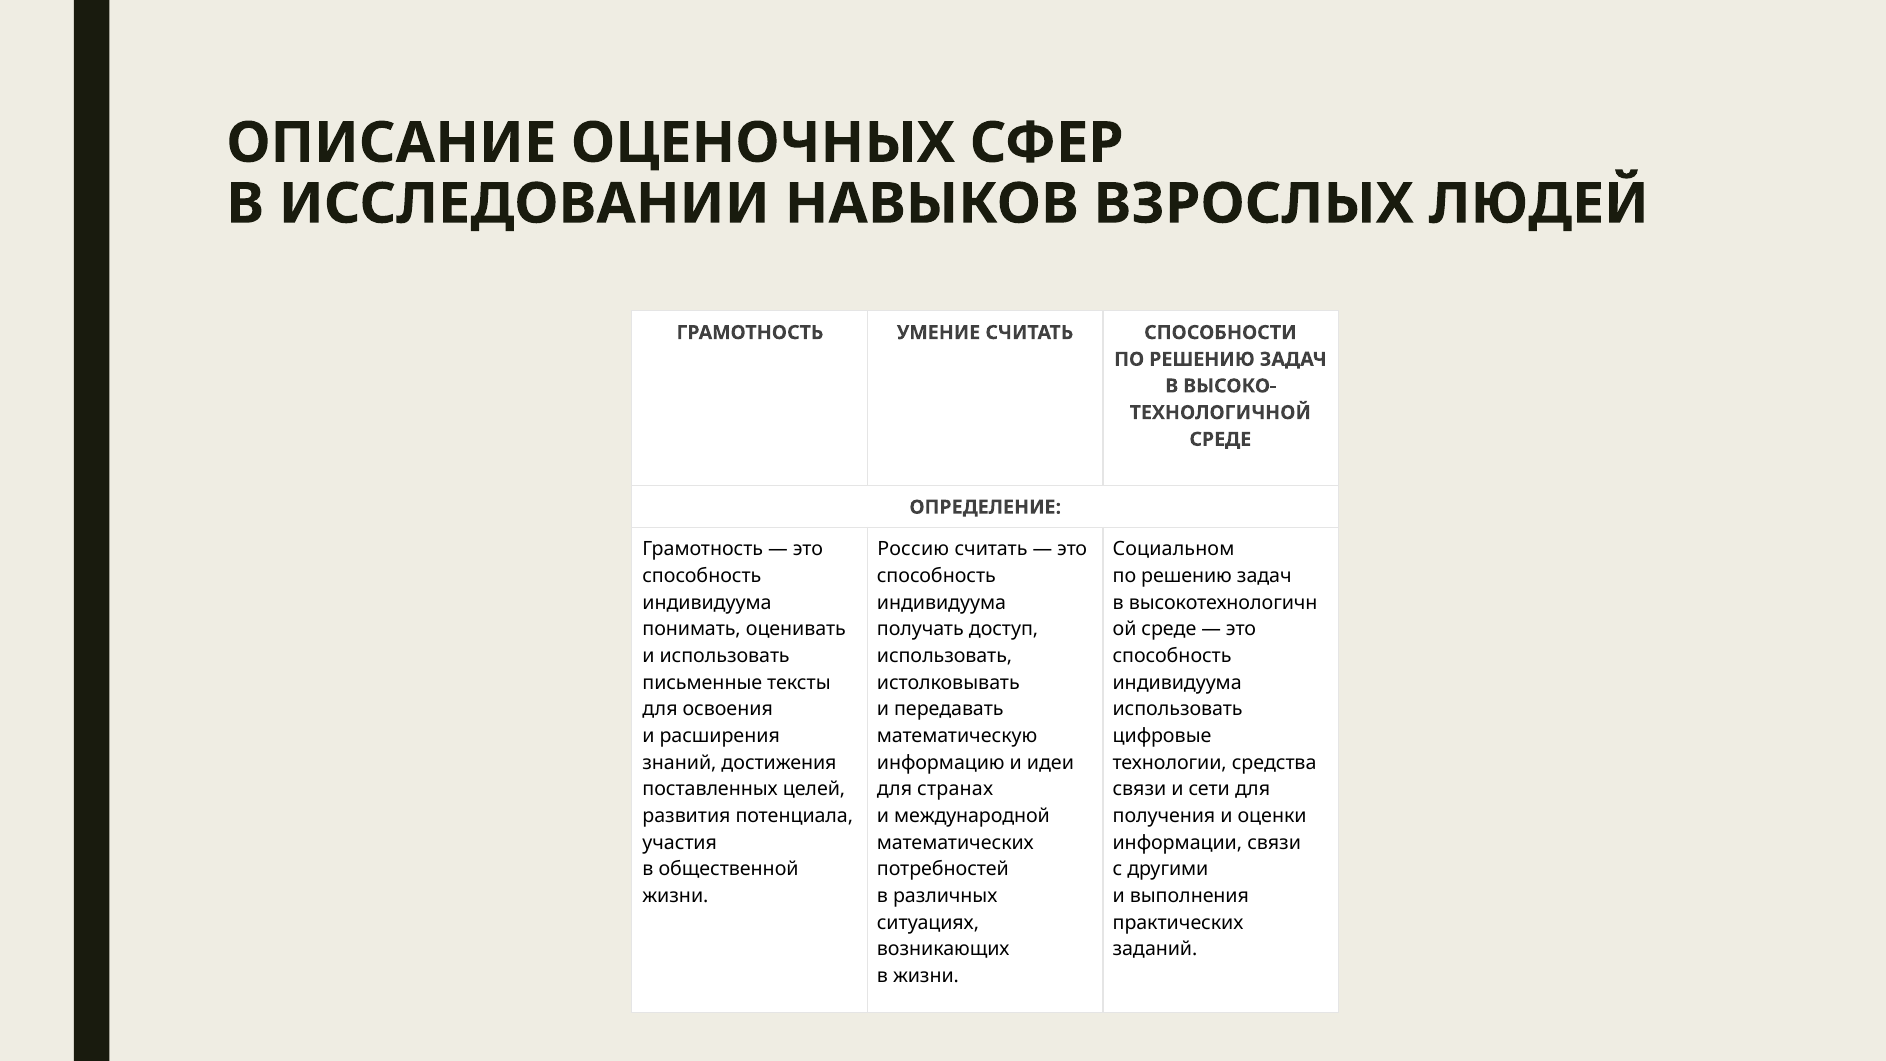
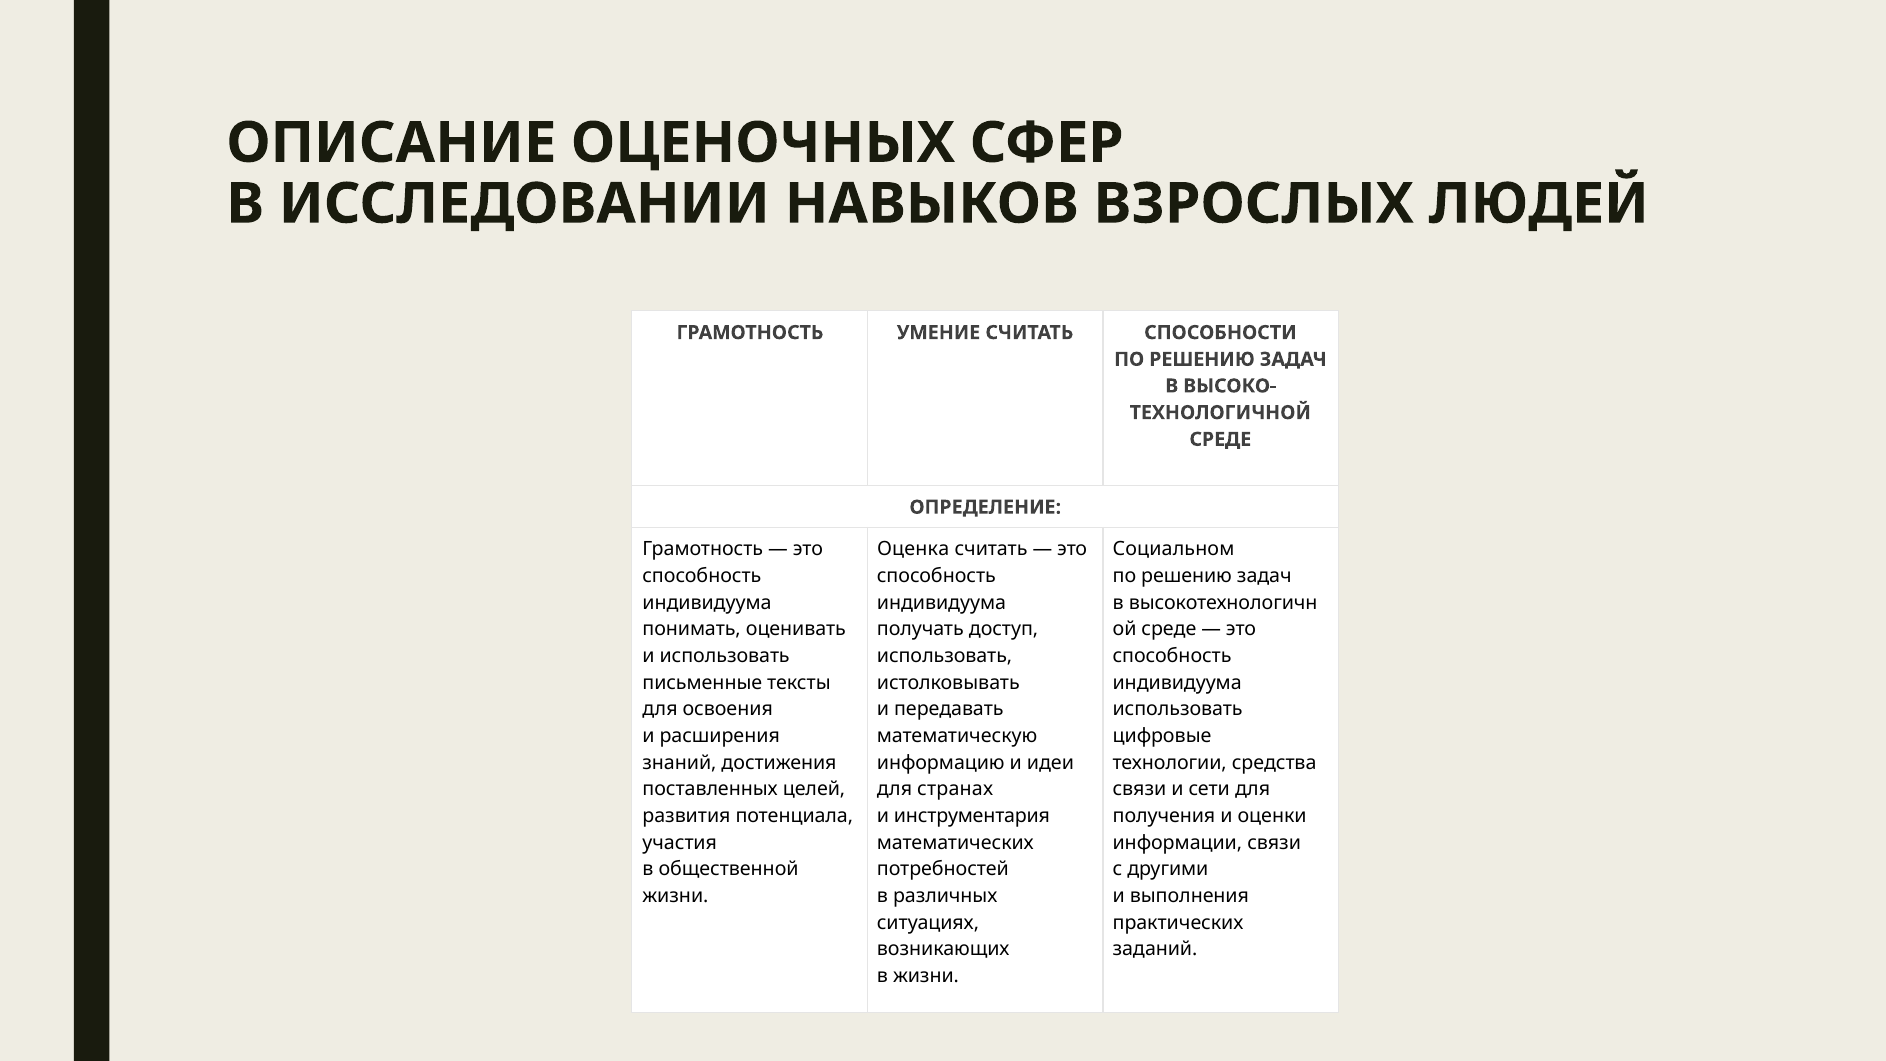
Россию: Россию -> Оценка
международной: международной -> инструментария
